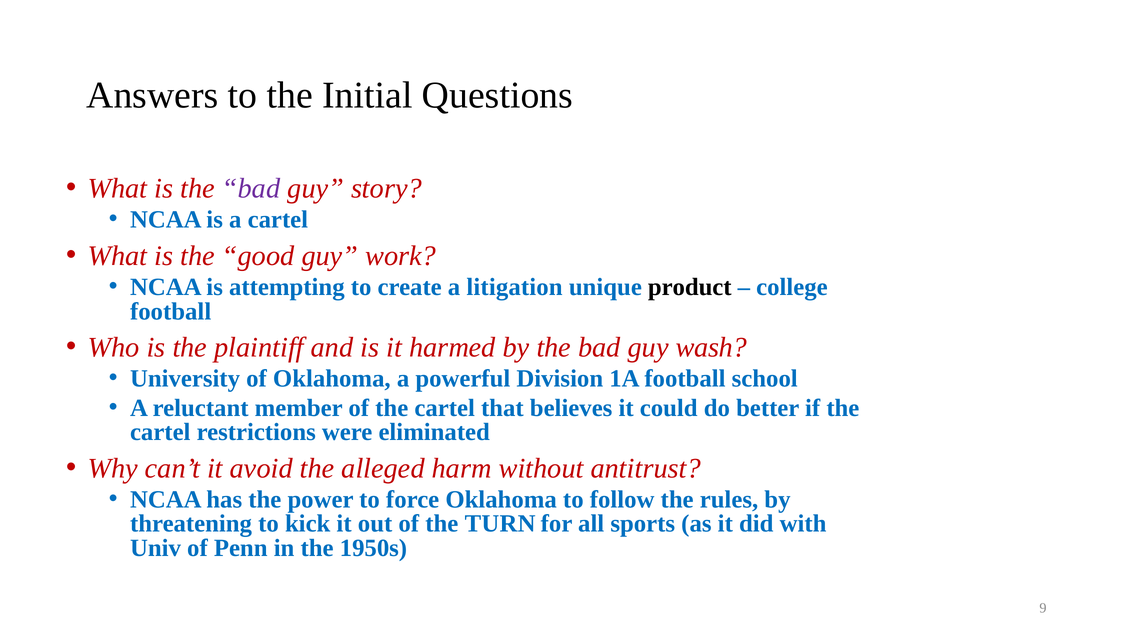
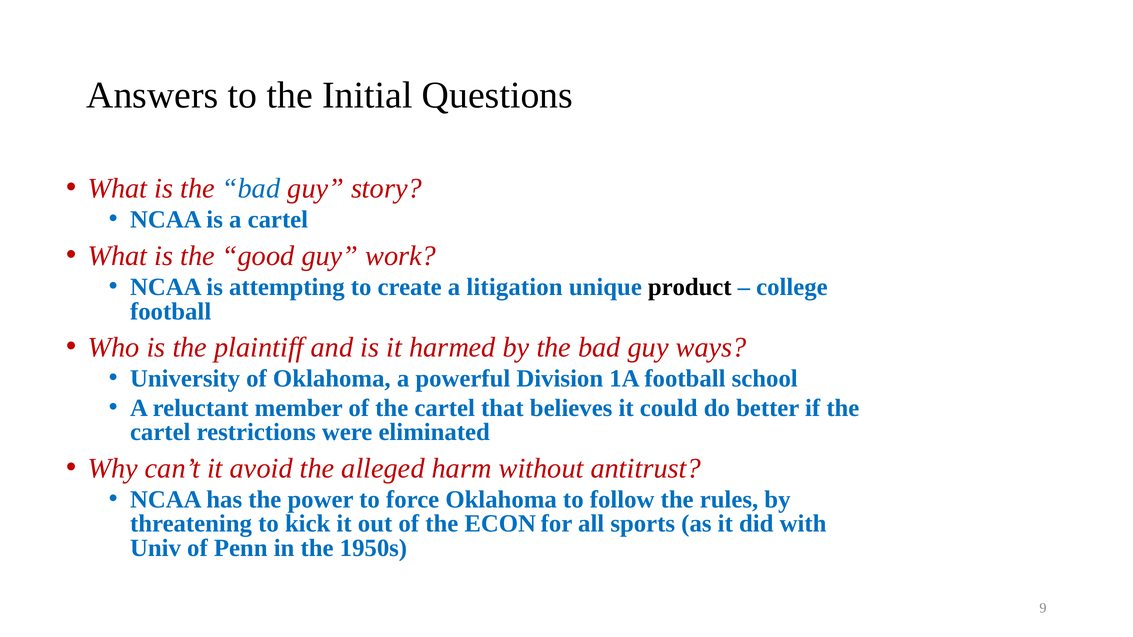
bad at (251, 189) colour: purple -> blue
wash: wash -> ways
TURN: TURN -> ECON
